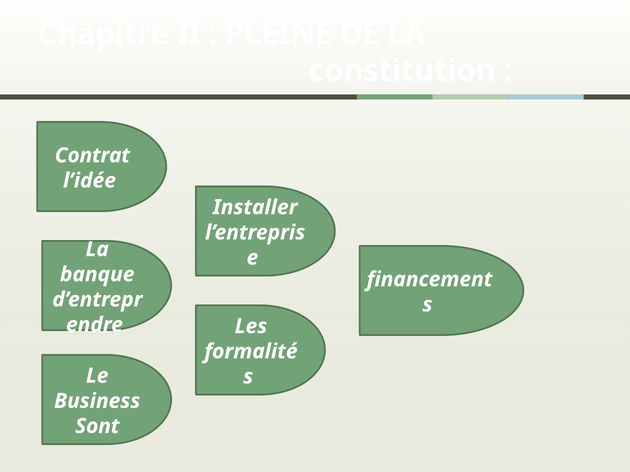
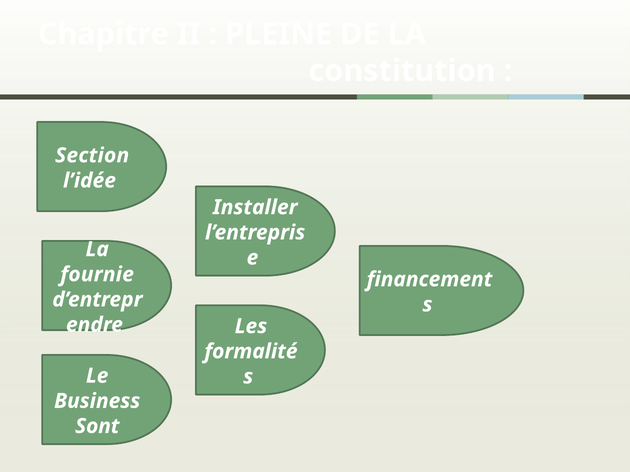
Contrat: Contrat -> Section
banque: banque -> fournie
